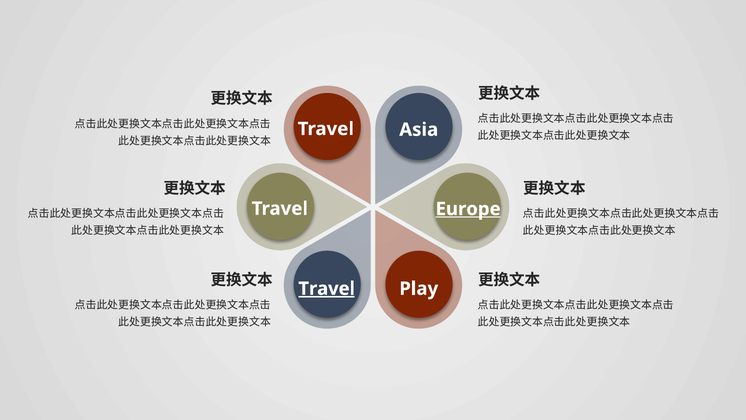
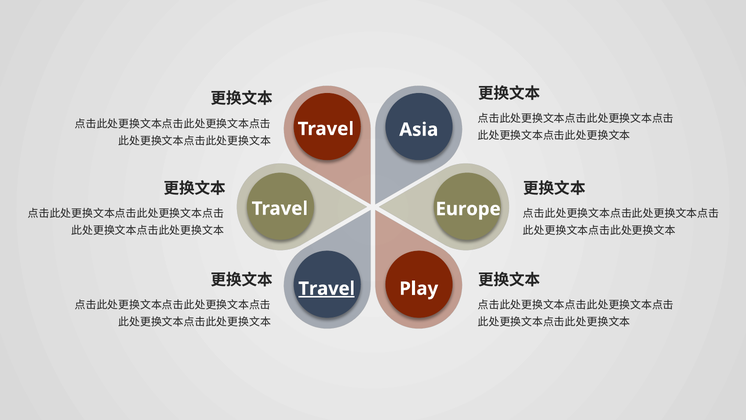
Europe underline: present -> none
